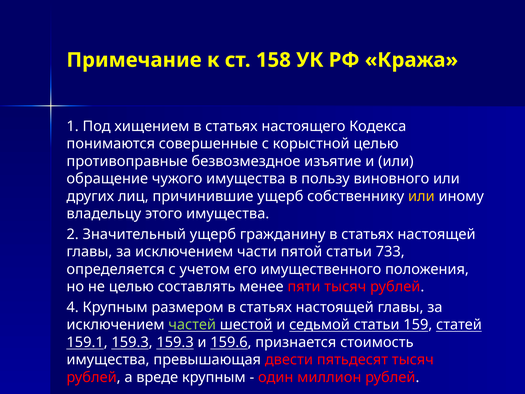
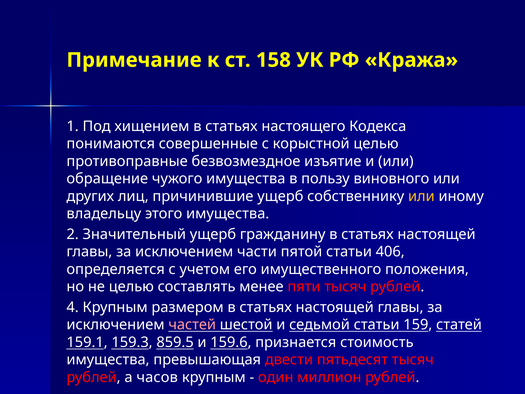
733: 733 -> 406
частей colour: light green -> pink
159.3 159.3: 159.3 -> 859.5
вреде: вреде -> часов
